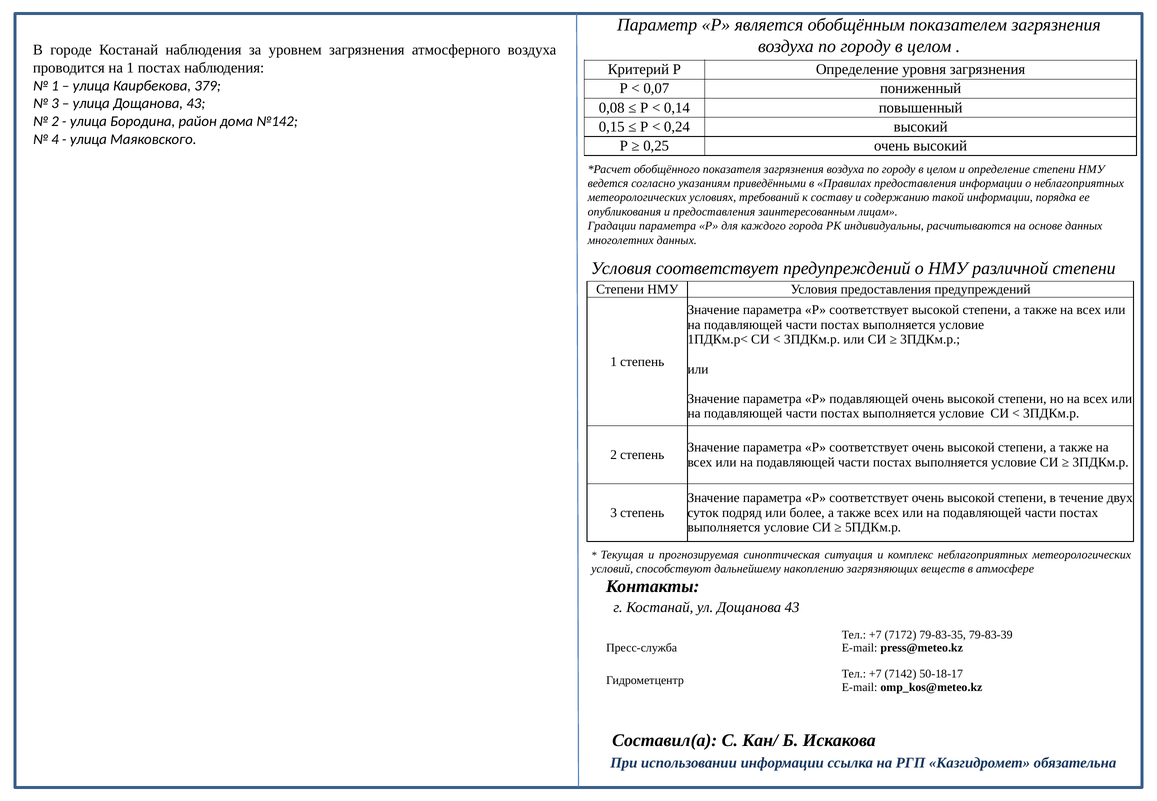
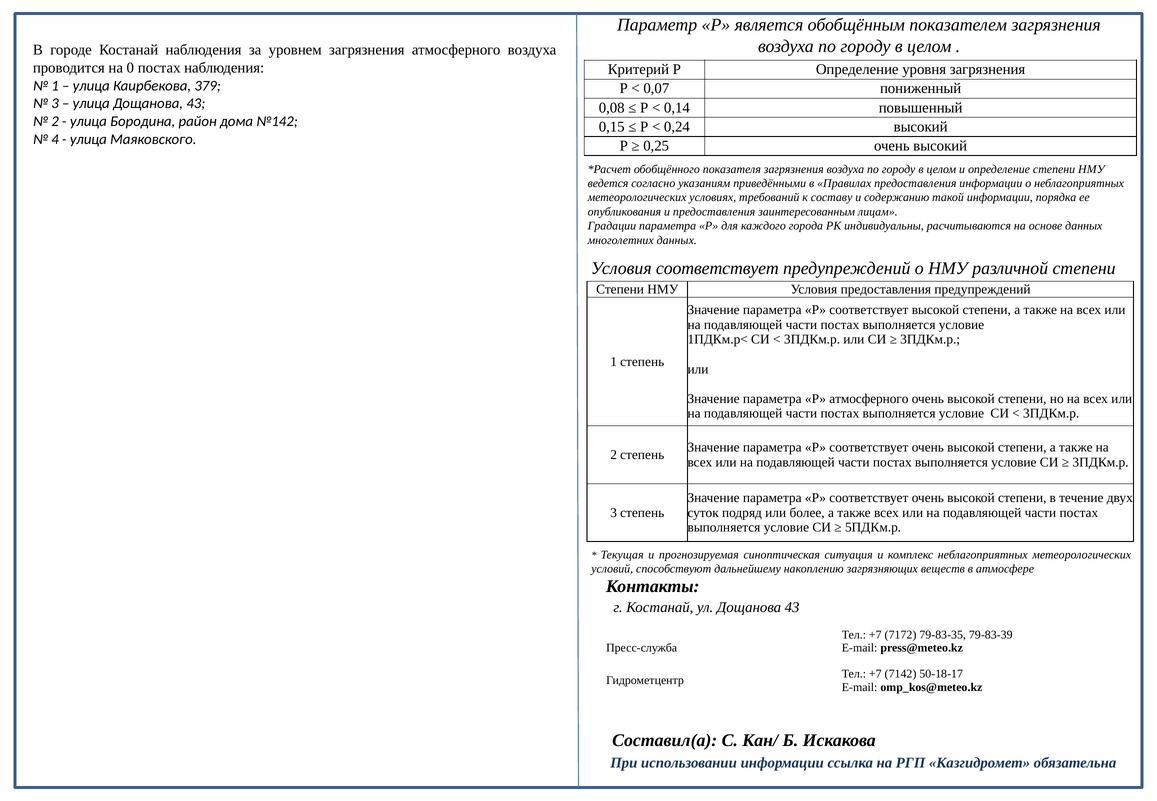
на 1: 1 -> 0
Р подавляющей: подавляющей -> атмосферного
